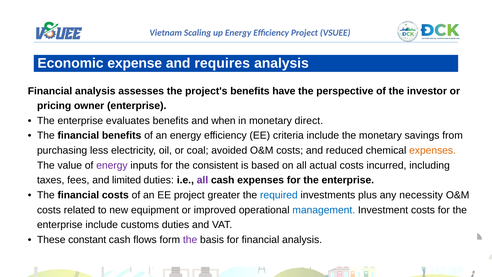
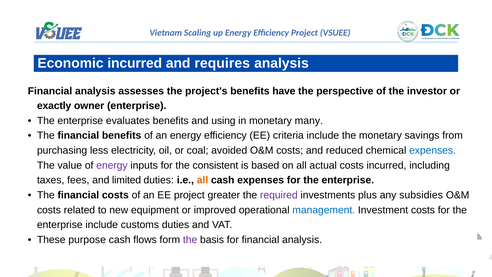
Economic expense: expense -> incurred
pricing: pricing -> exactly
when: when -> using
direct: direct -> many
expenses at (433, 150) colour: orange -> blue
all at (202, 180) colour: purple -> orange
required colour: blue -> purple
necessity: necessity -> subsidies
constant: constant -> purpose
